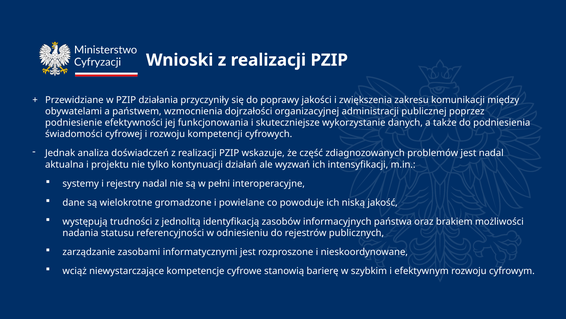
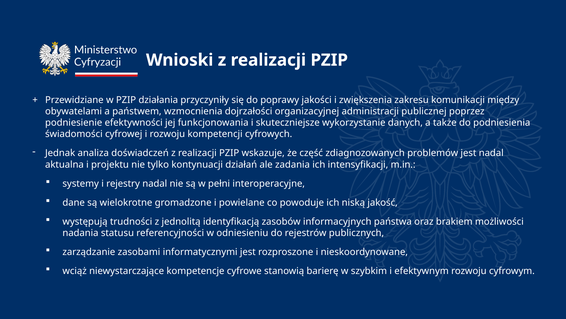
wyzwań: wyzwań -> zadania
